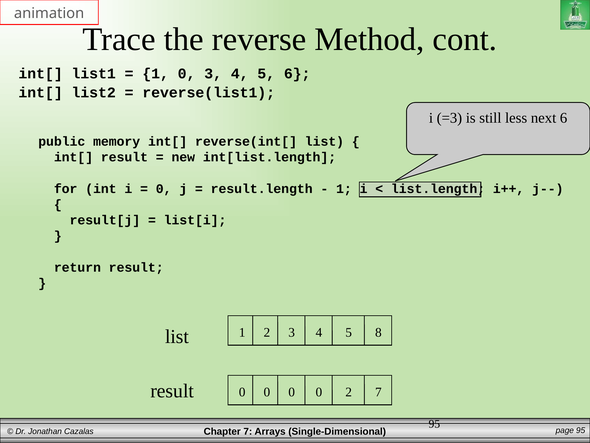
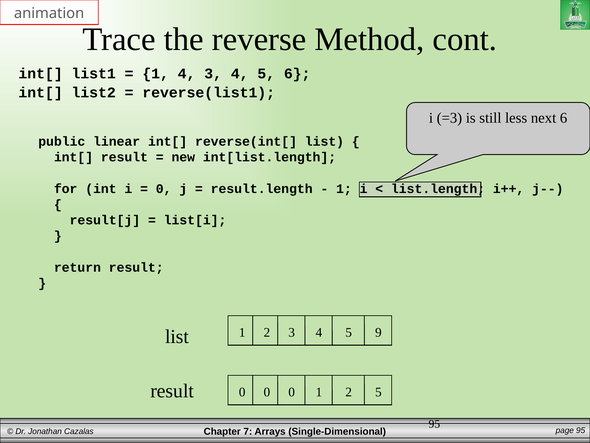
1 0: 0 -> 4
memory: memory -> linear
8: 8 -> 9
0 0 0 0: 0 -> 1
2 7: 7 -> 5
